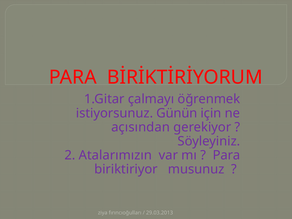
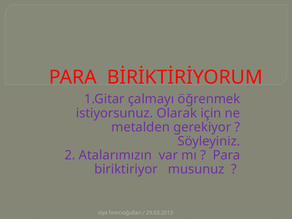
Günün: Günün -> Olarak
açısından: açısından -> metalden
